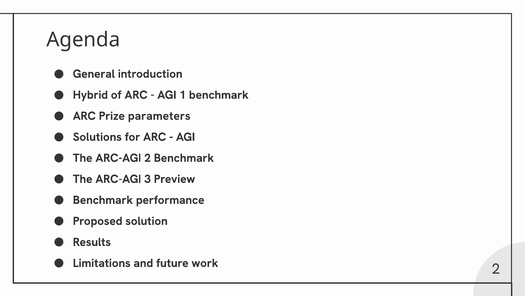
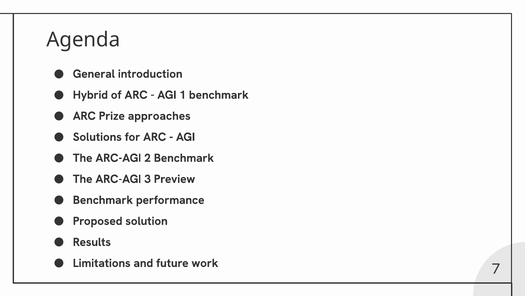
parameters: parameters -> approaches
work 2: 2 -> 7
